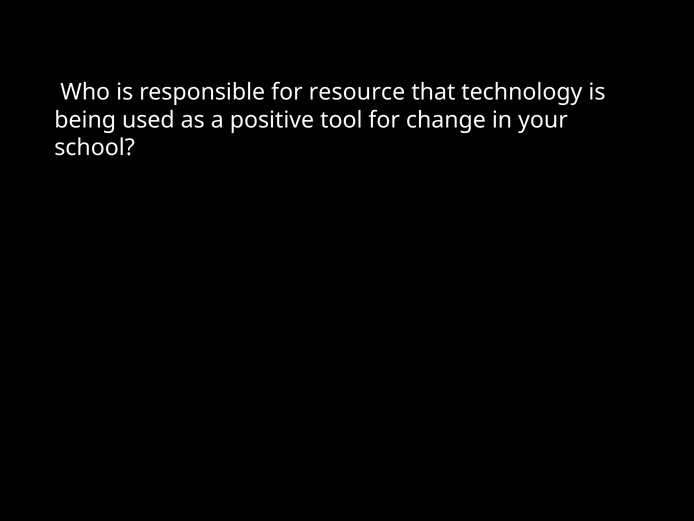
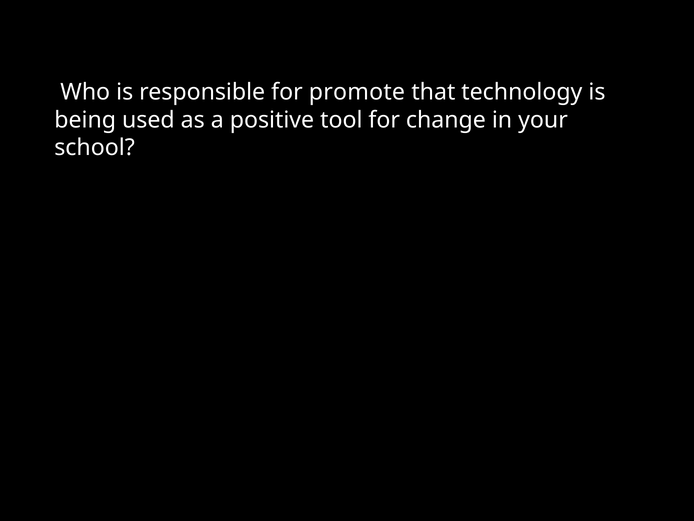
resource: resource -> promote
